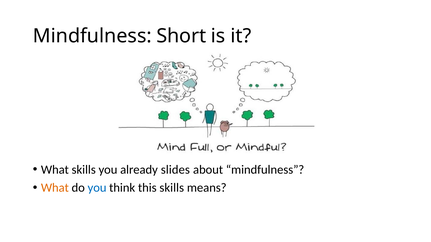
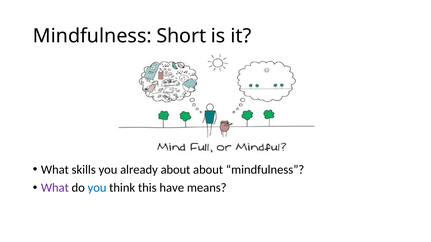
already slides: slides -> about
What at (55, 188) colour: orange -> purple
this skills: skills -> have
